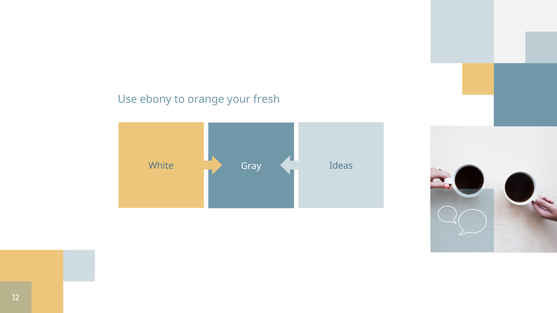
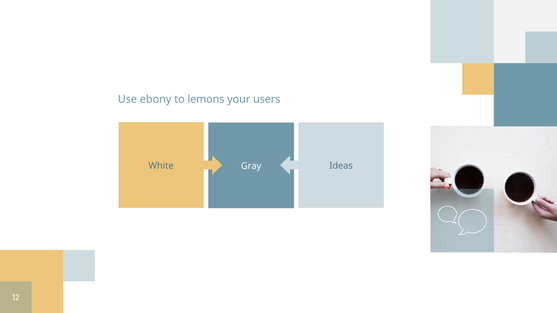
orange: orange -> lemons
fresh: fresh -> users
